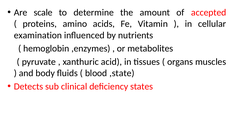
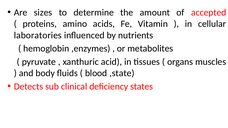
scale: scale -> sizes
examination: examination -> laboratories
